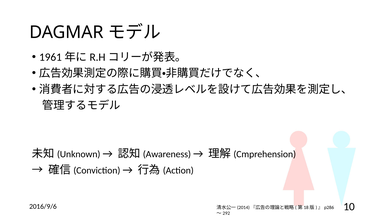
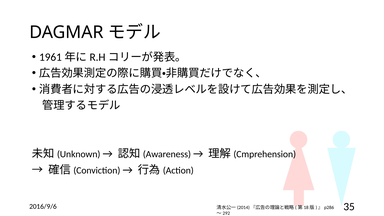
10: 10 -> 35
